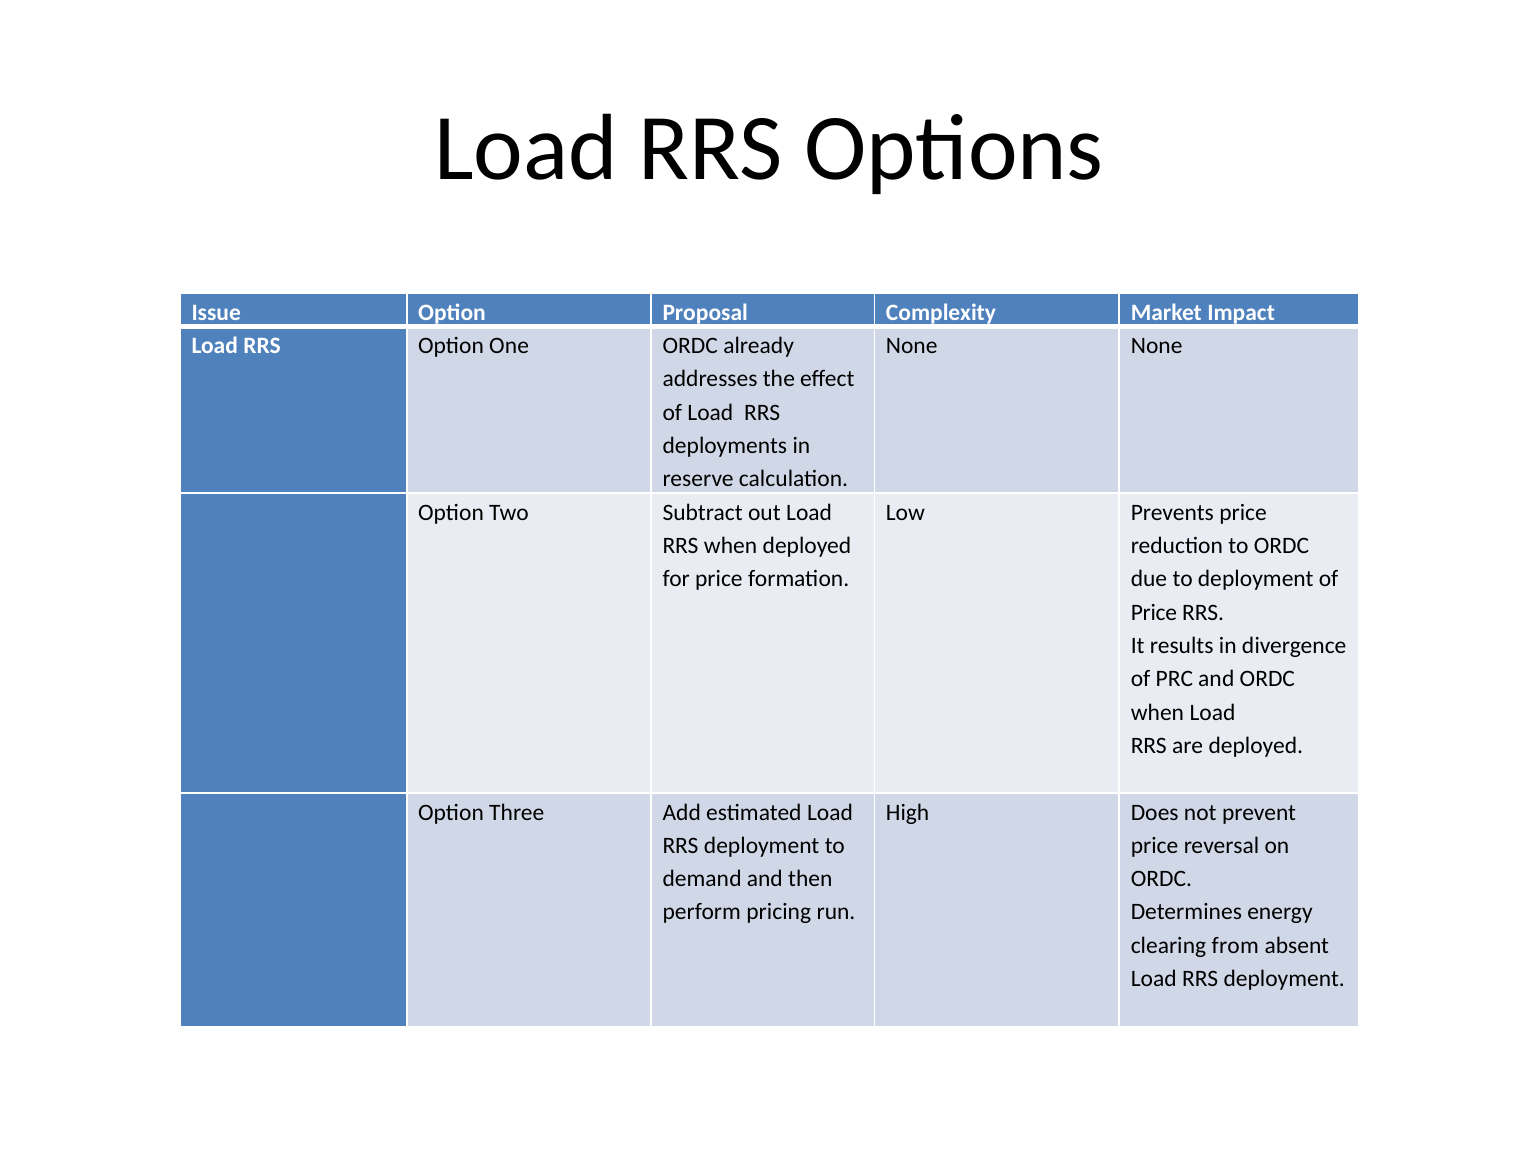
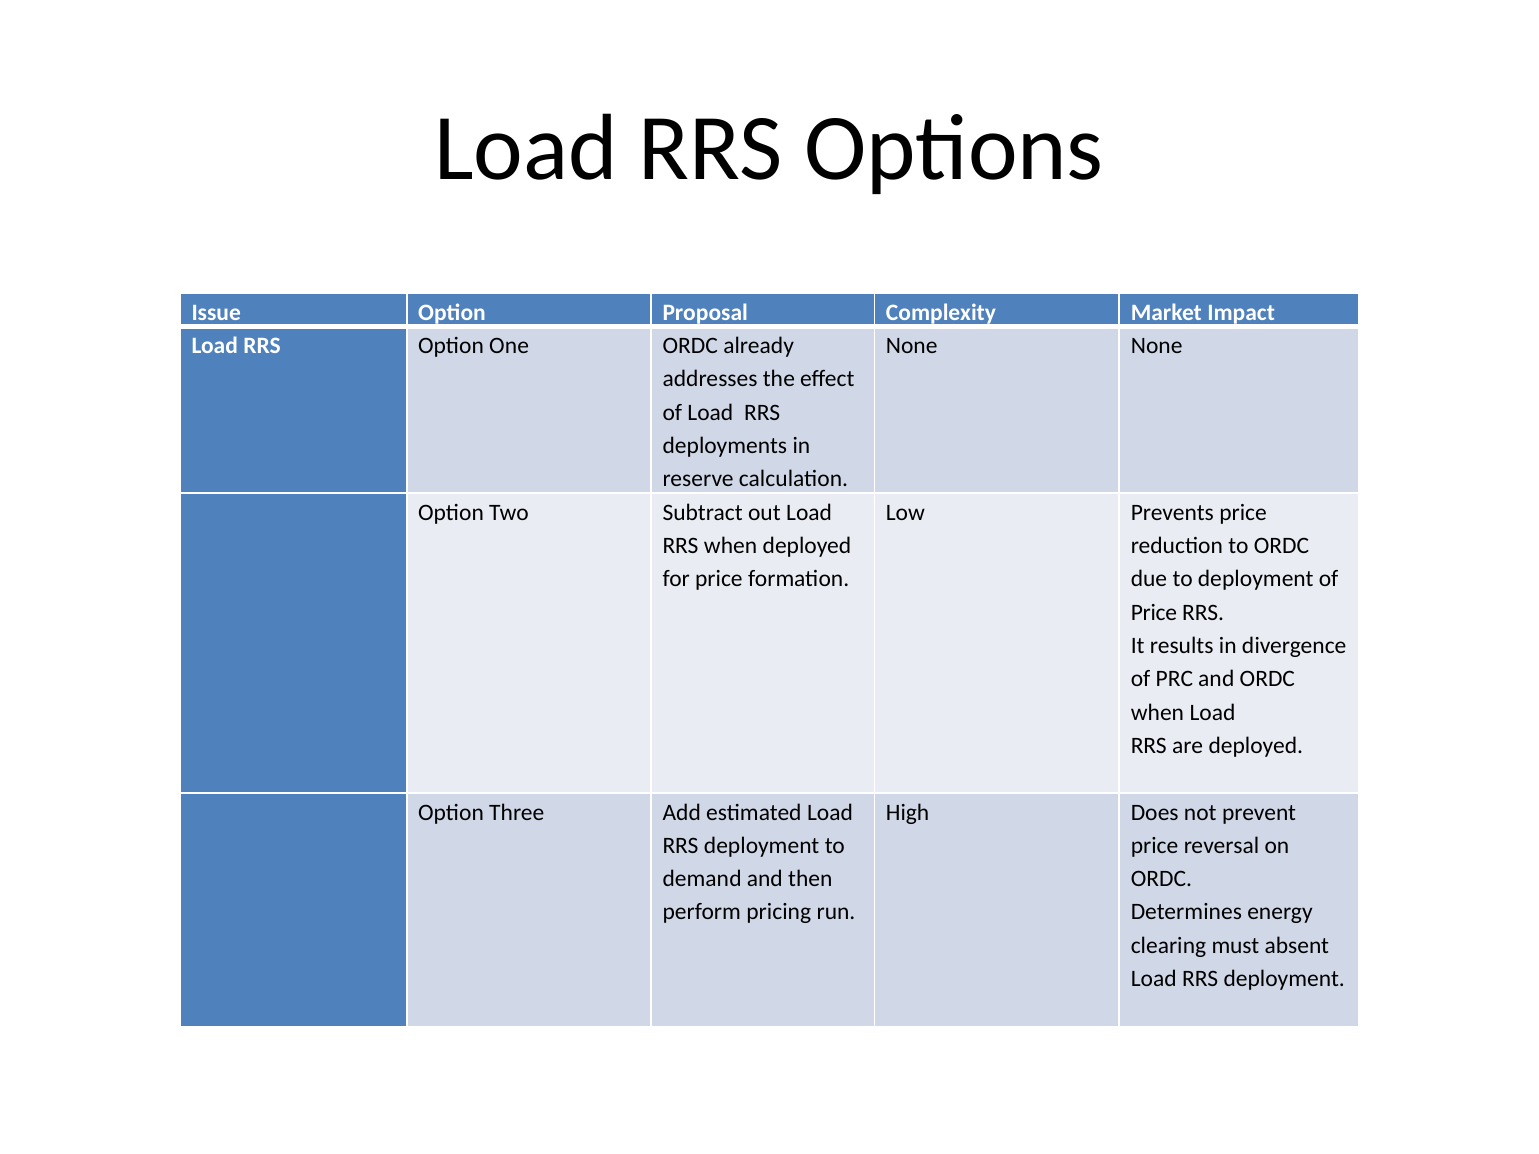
from: from -> must
